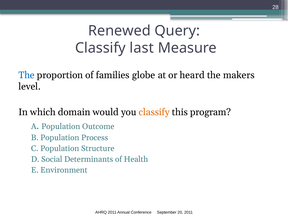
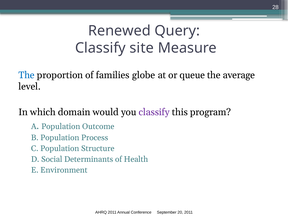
last: last -> site
heard: heard -> queue
makers: makers -> average
classify at (154, 112) colour: orange -> purple
